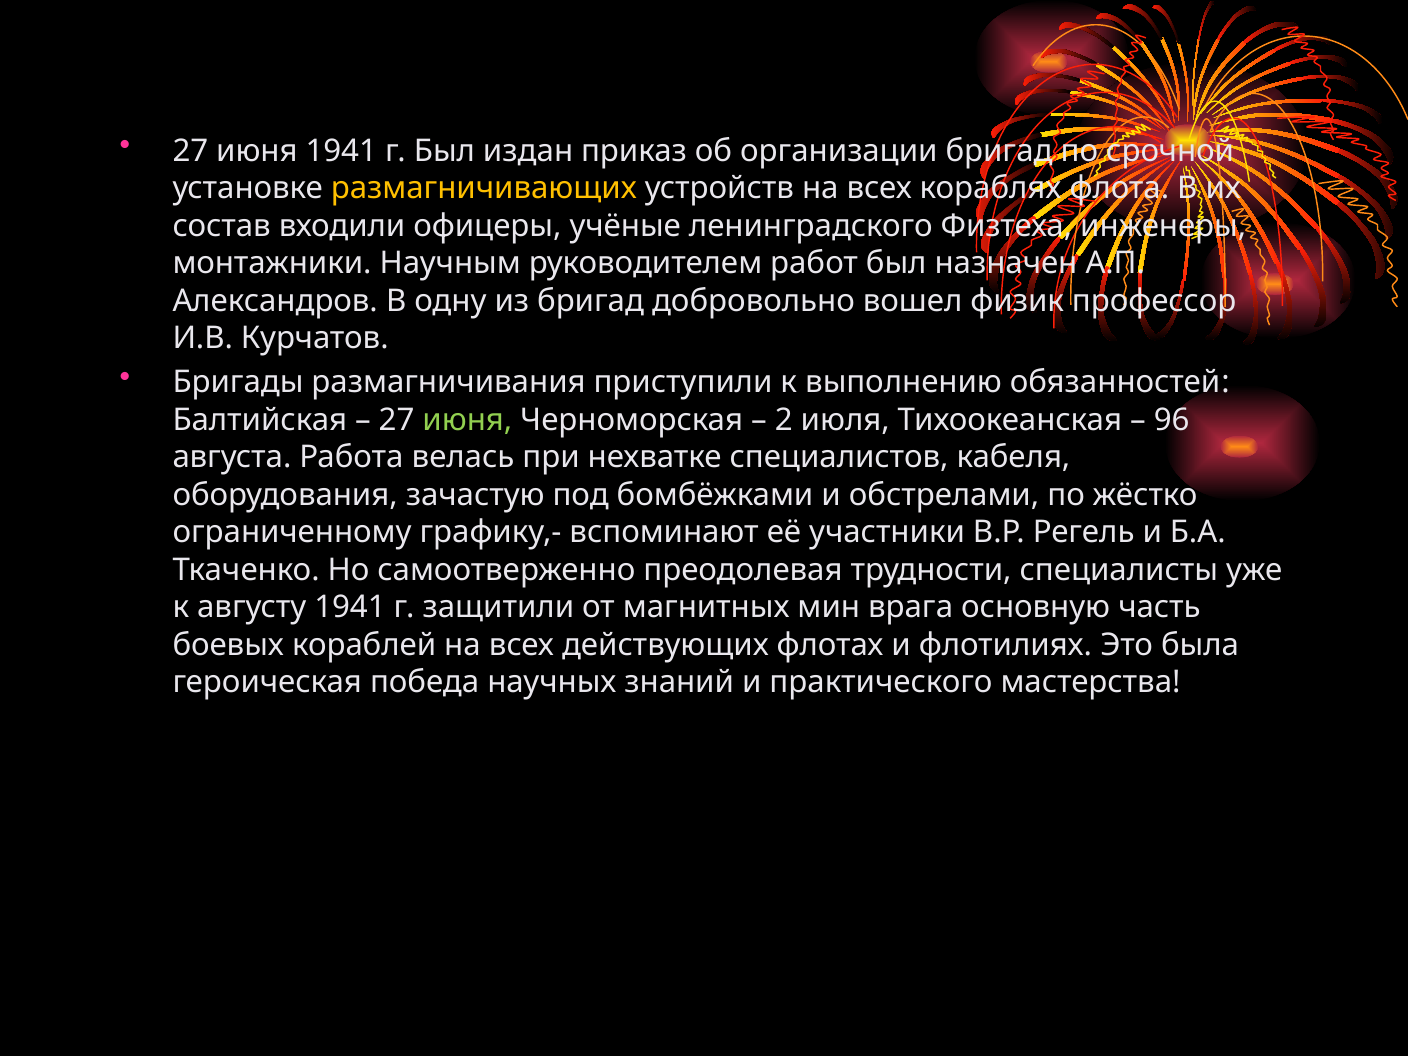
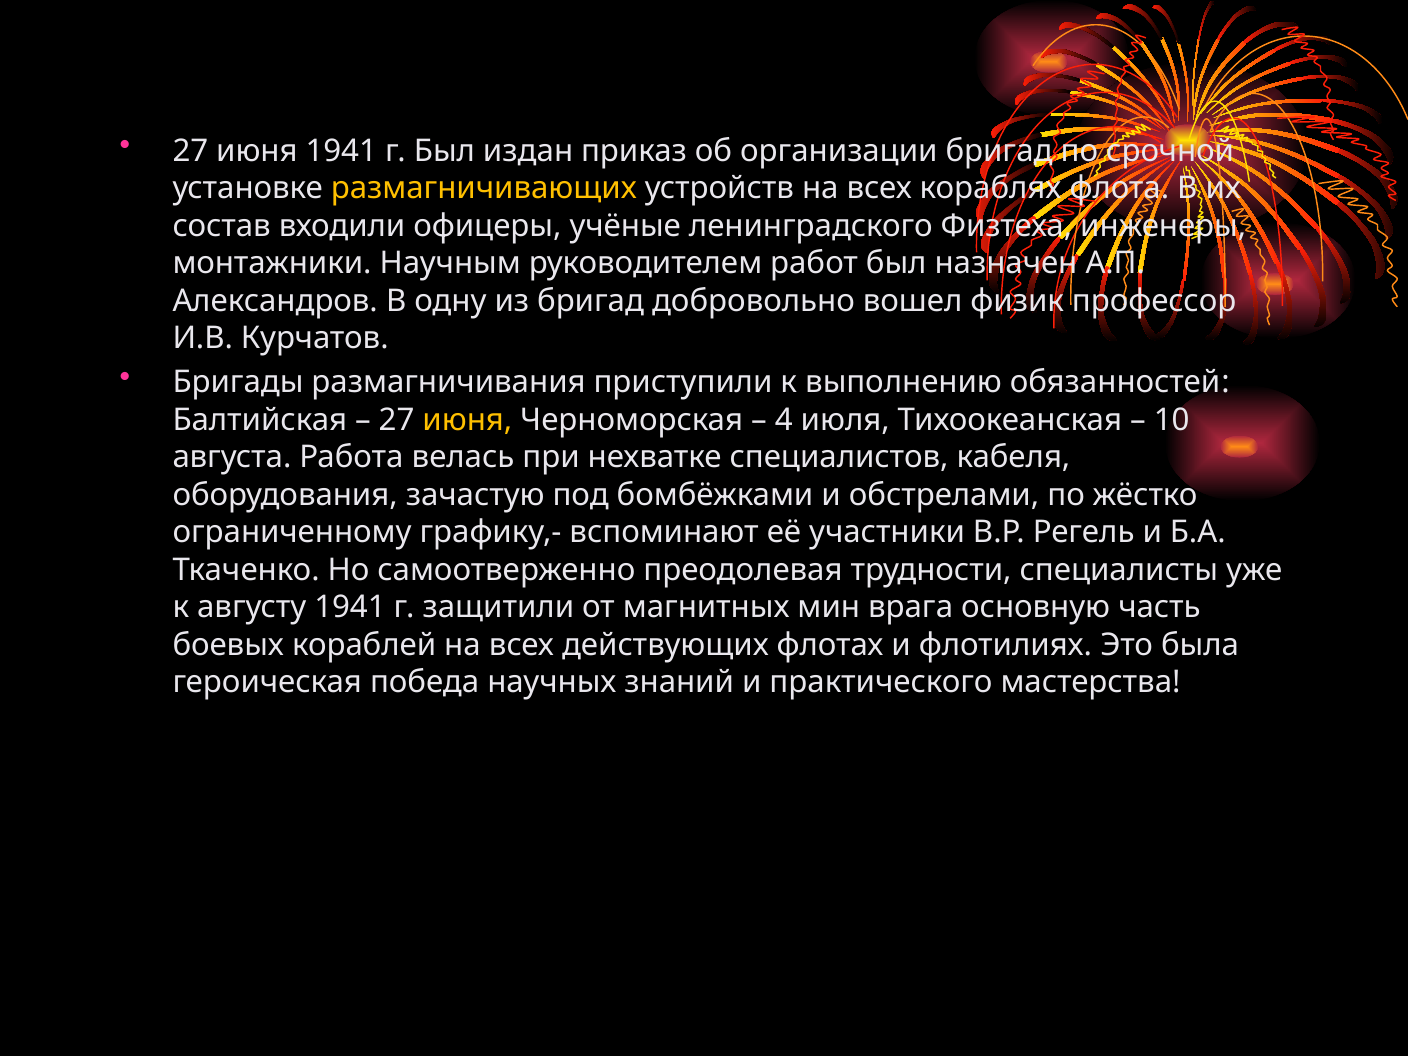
июня at (467, 420) colour: light green -> yellow
2: 2 -> 4
96: 96 -> 10
